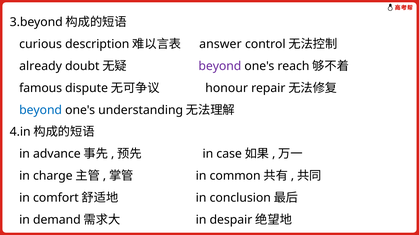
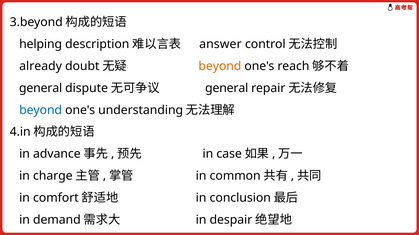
curious: curious -> helping
beyond at (220, 66) colour: purple -> orange
famous at (41, 88): famous -> general
honour at (227, 88): honour -> general
